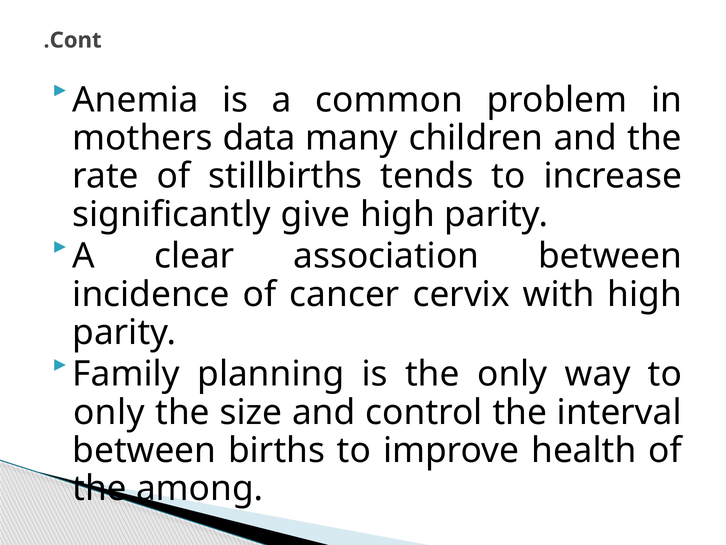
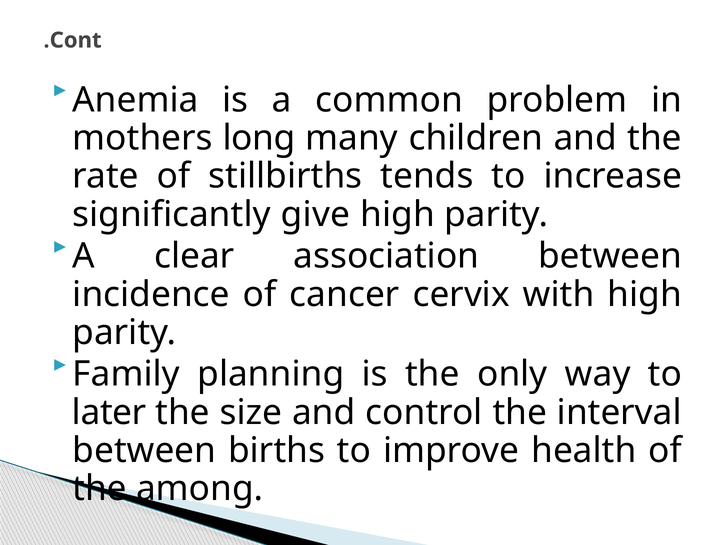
data: data -> long
only at (109, 412): only -> later
